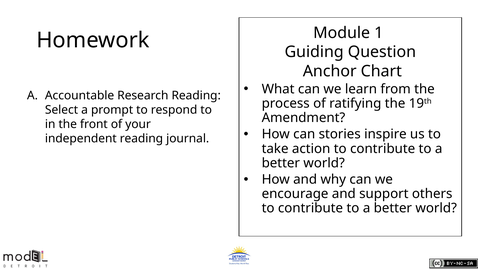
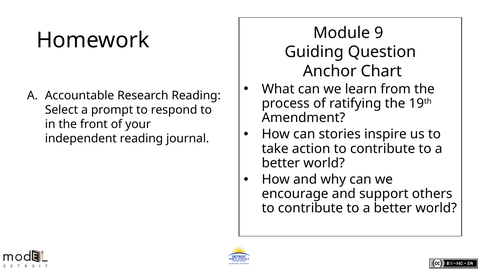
1: 1 -> 9
